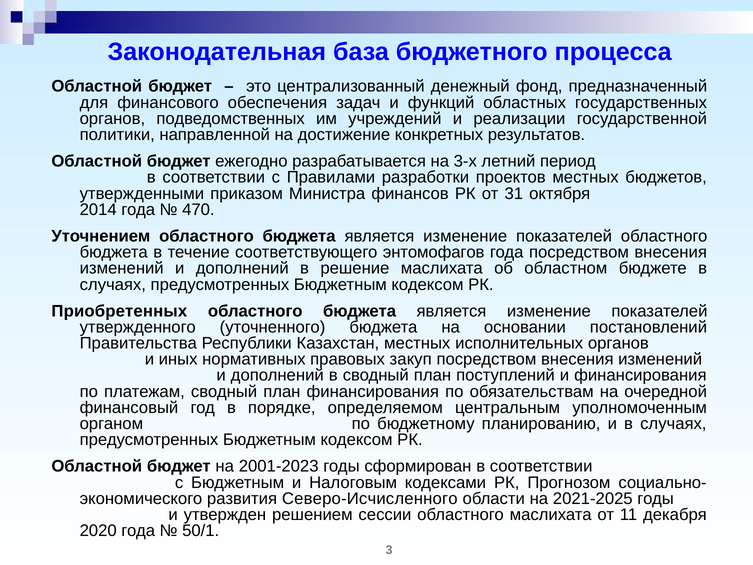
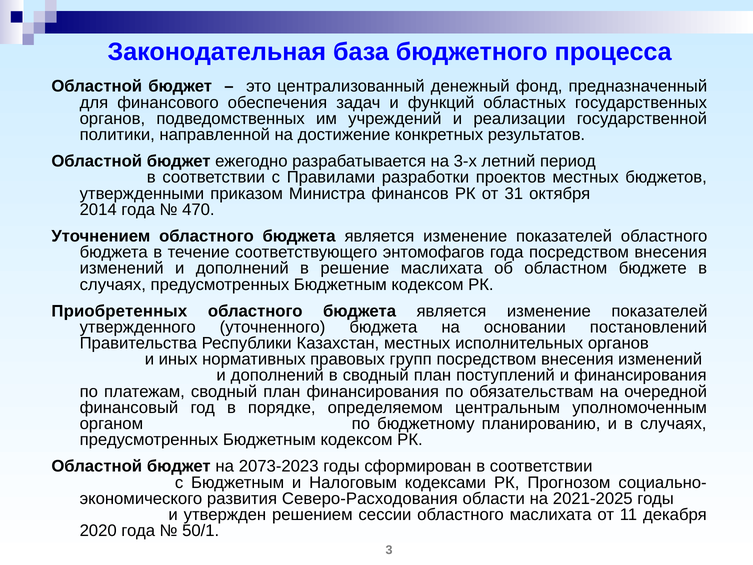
закуп: закуп -> групп
2001-2023: 2001-2023 -> 2073-2023
Северо-Исчисленного: Северо-Исчисленного -> Северо-Расходования
